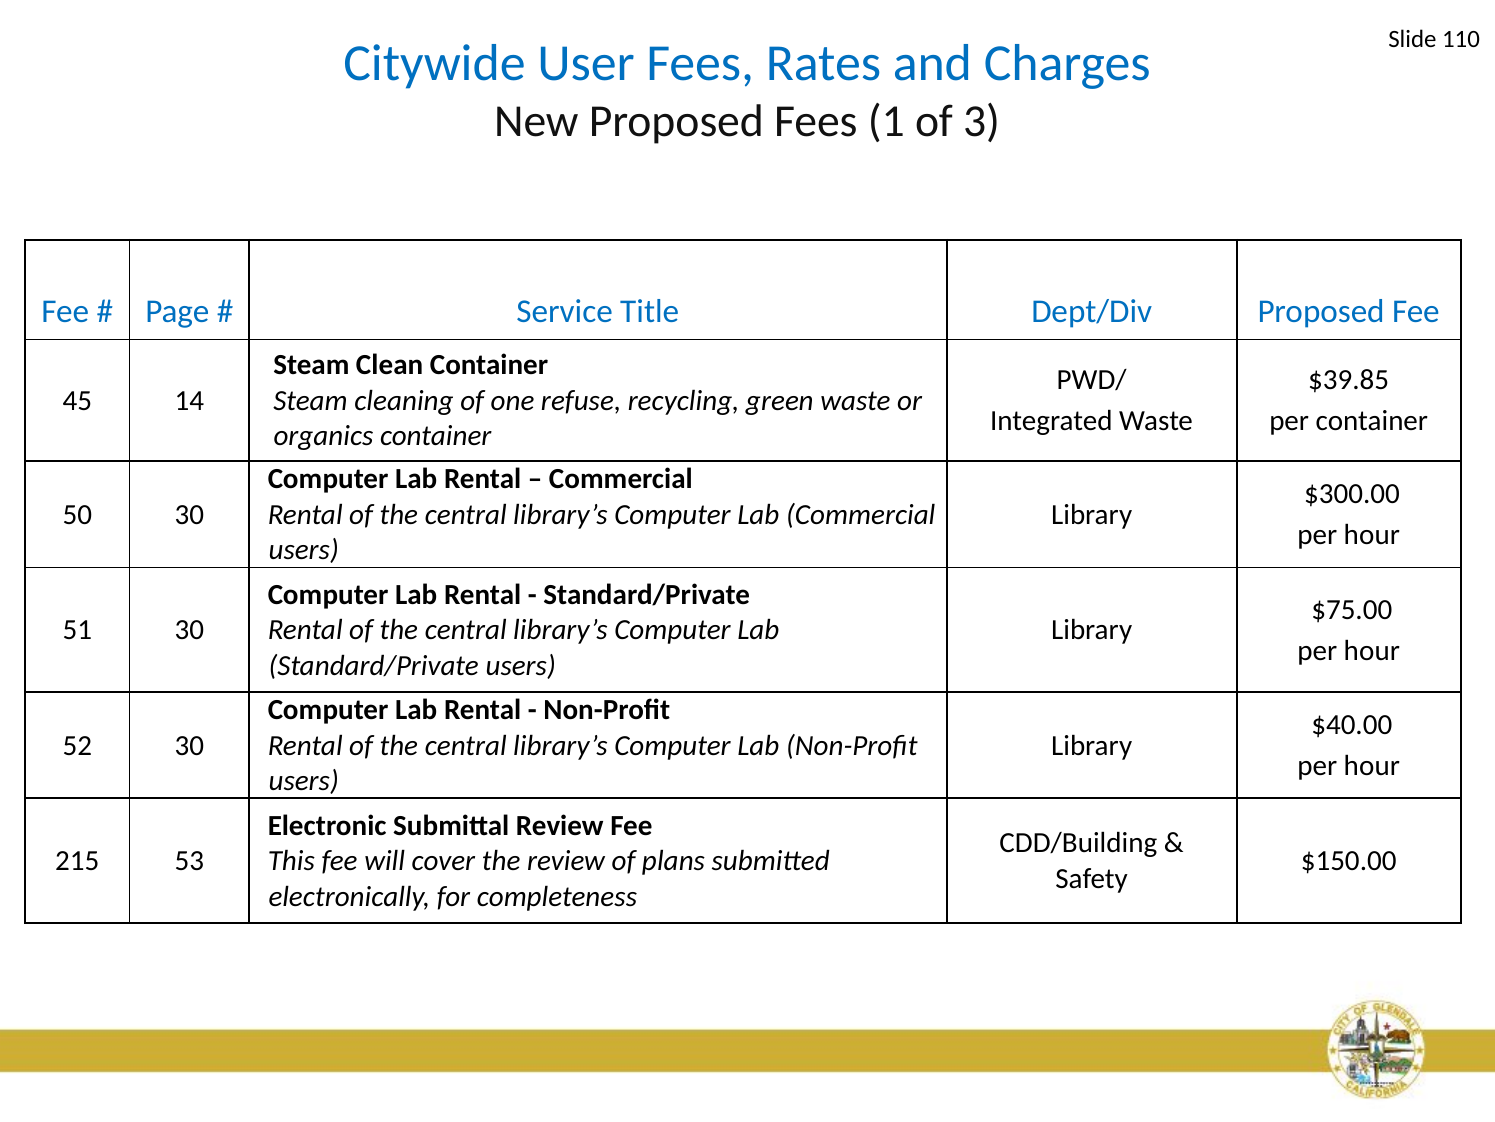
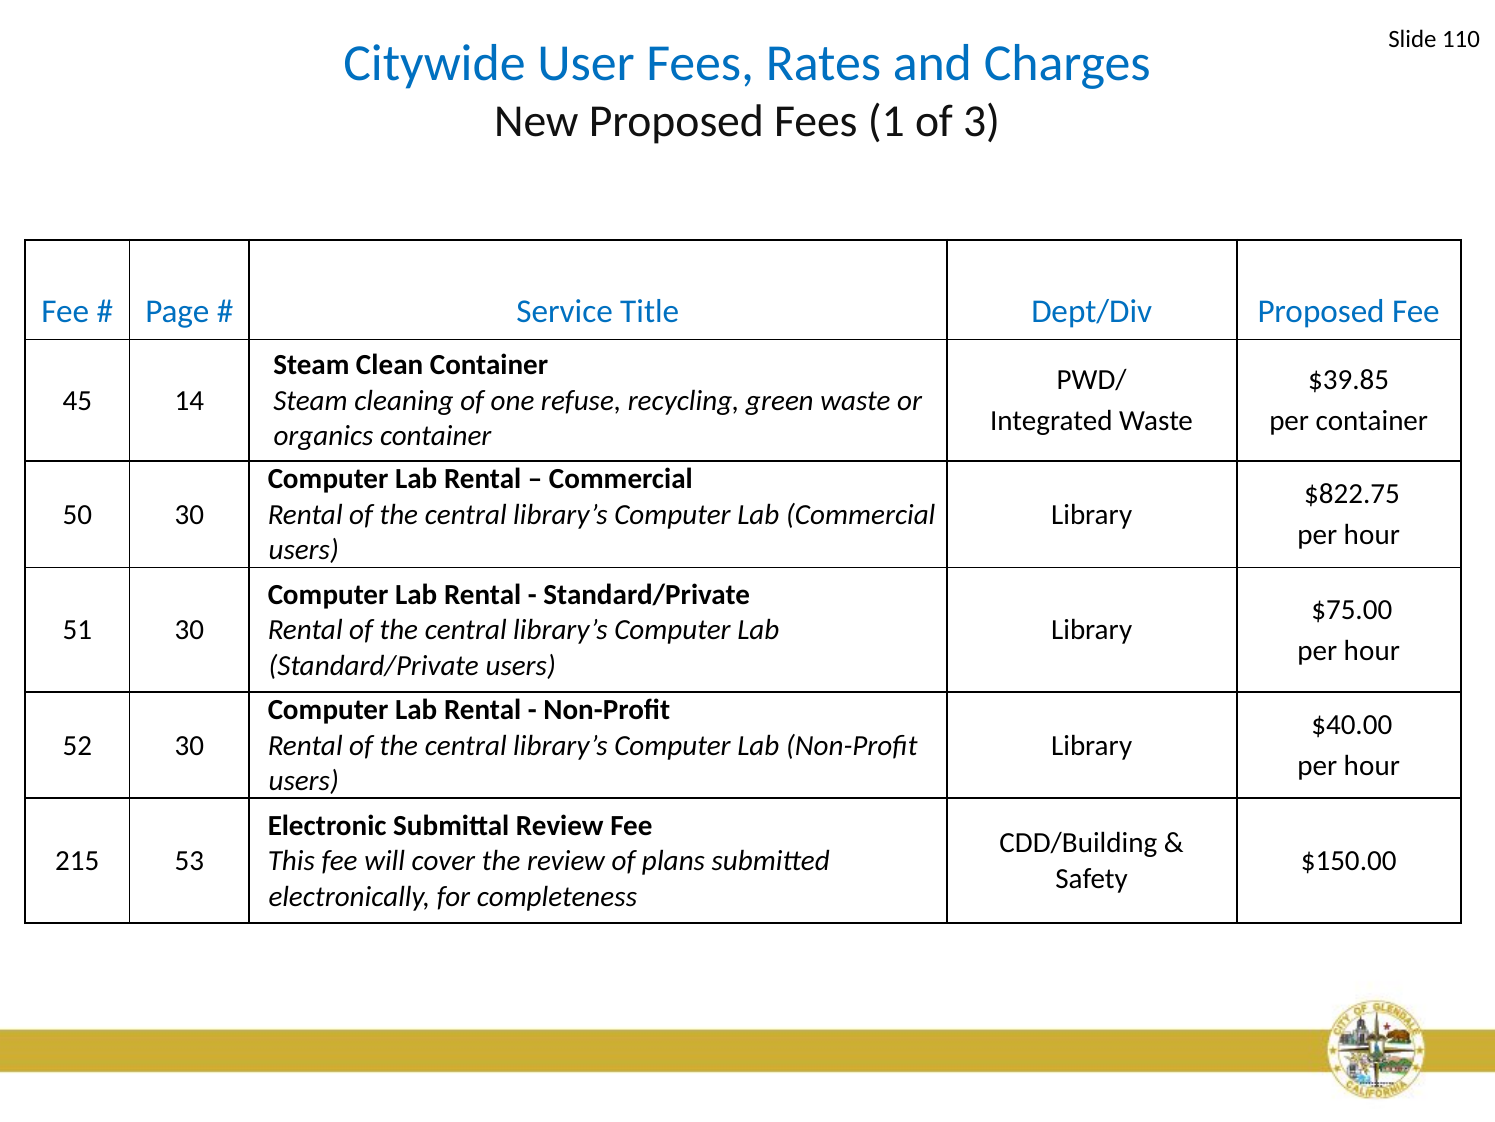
$300.00: $300.00 -> $822.75
